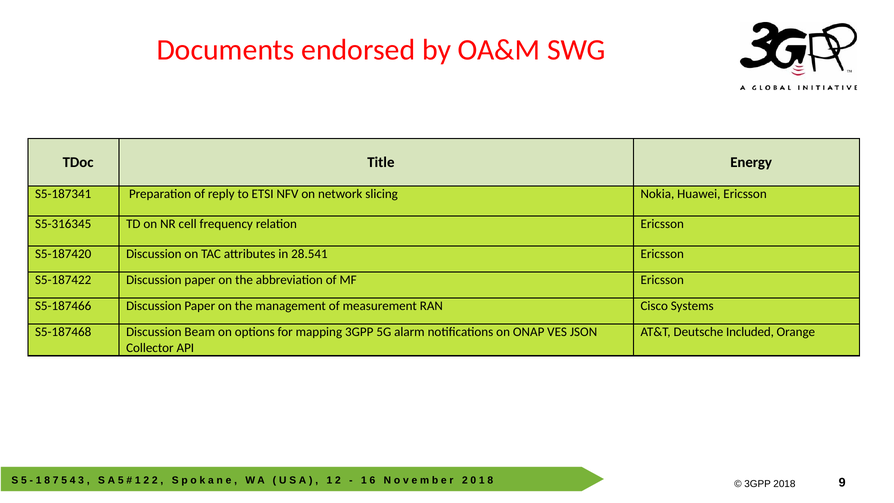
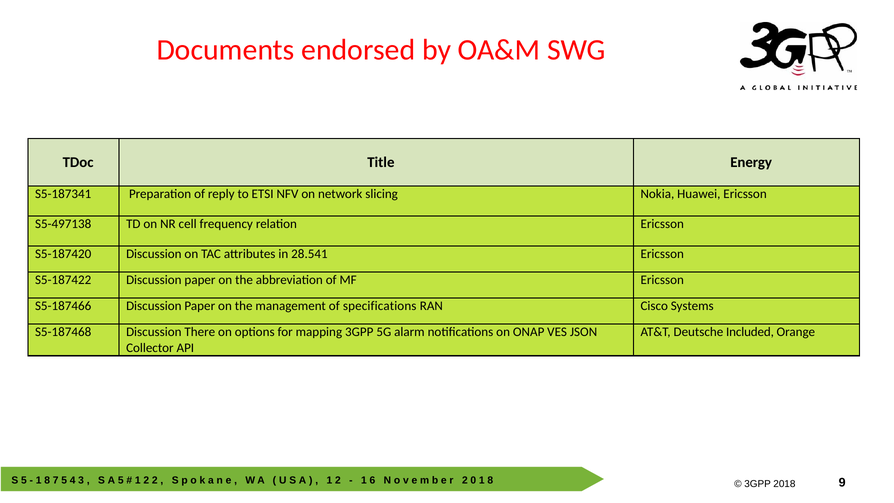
S5-316345: S5-316345 -> S5-497138
measurement: measurement -> specifications
Beam: Beam -> There
